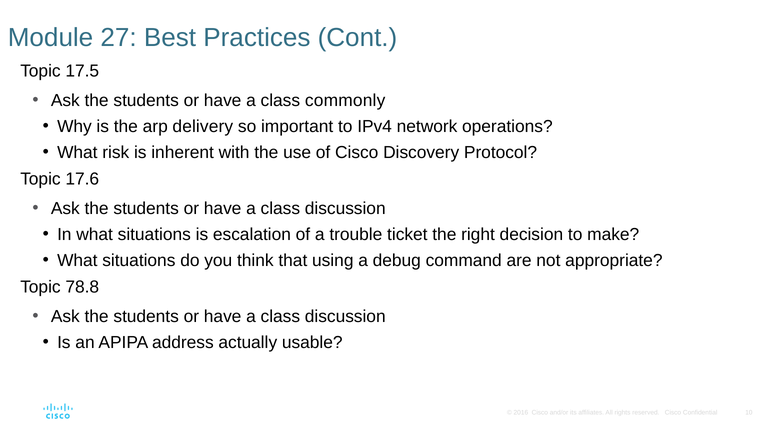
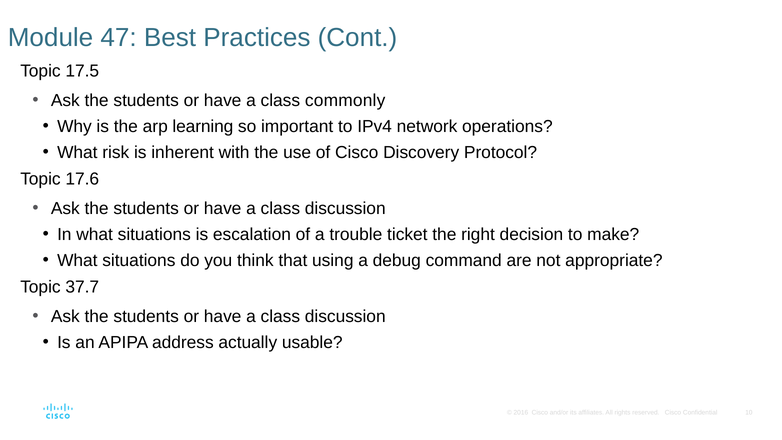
27: 27 -> 47
delivery: delivery -> learning
78.8: 78.8 -> 37.7
